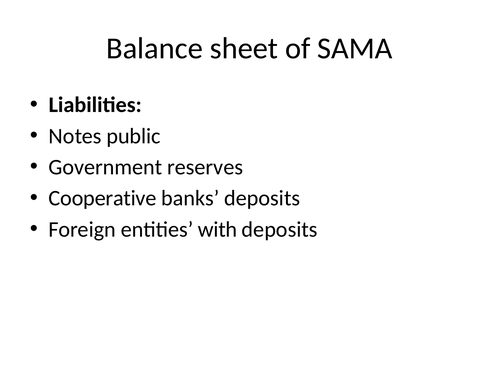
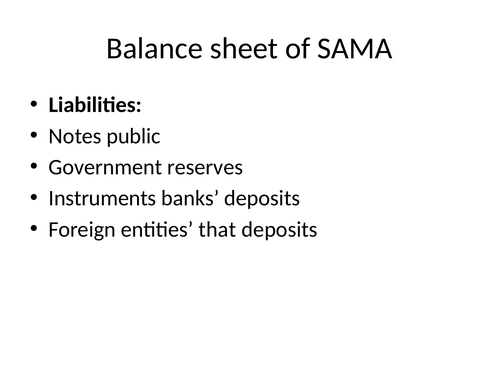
Cooperative: Cooperative -> Instruments
with: with -> that
